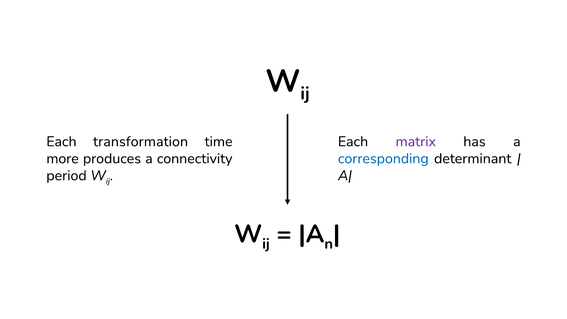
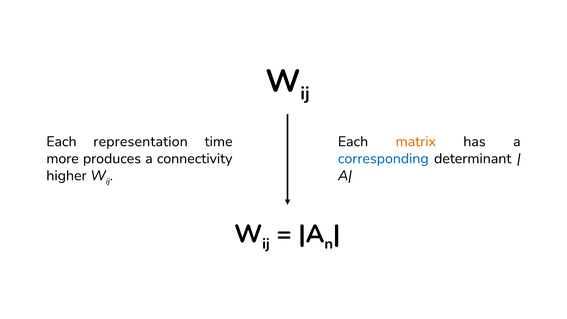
transformation: transformation -> representation
matrix colour: purple -> orange
period: period -> higher
